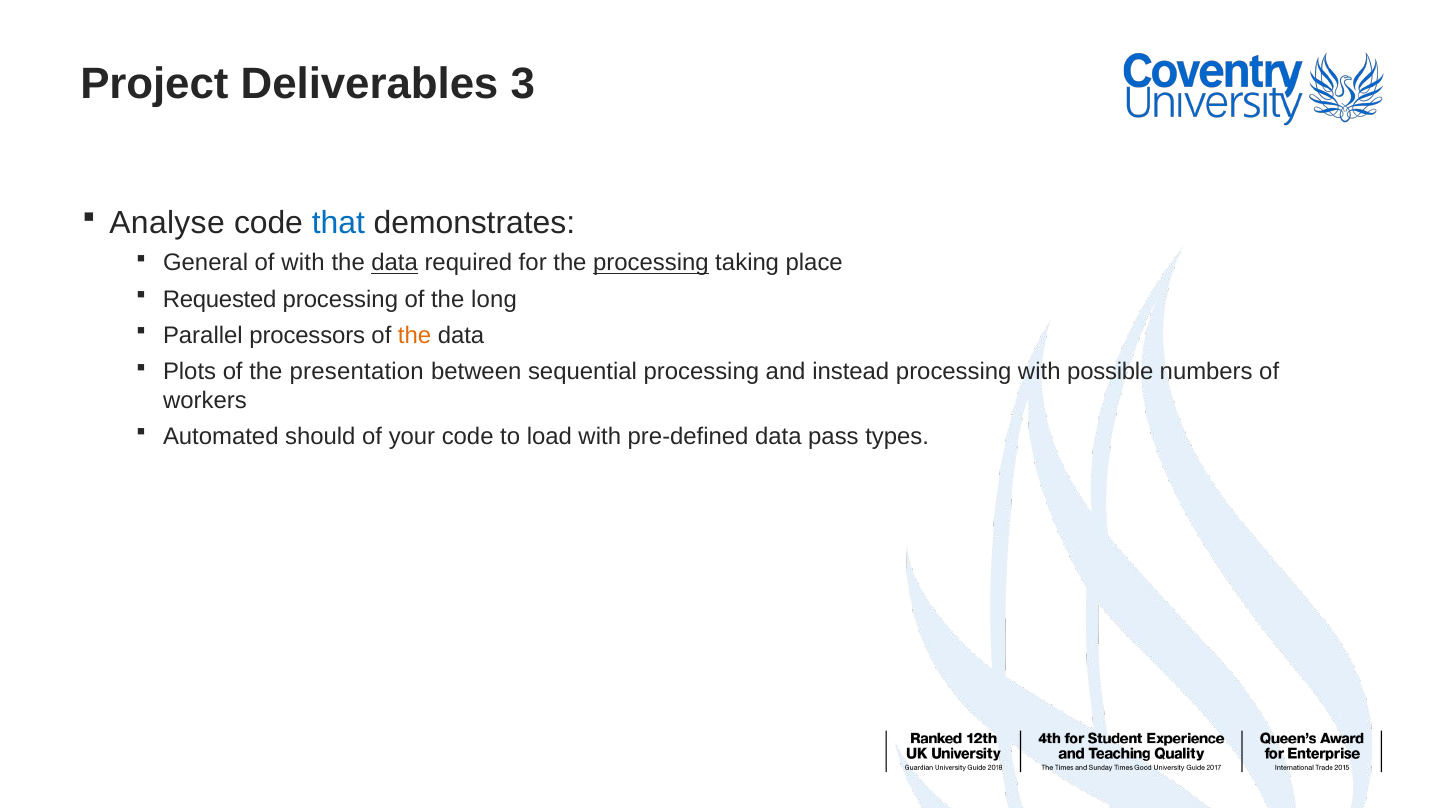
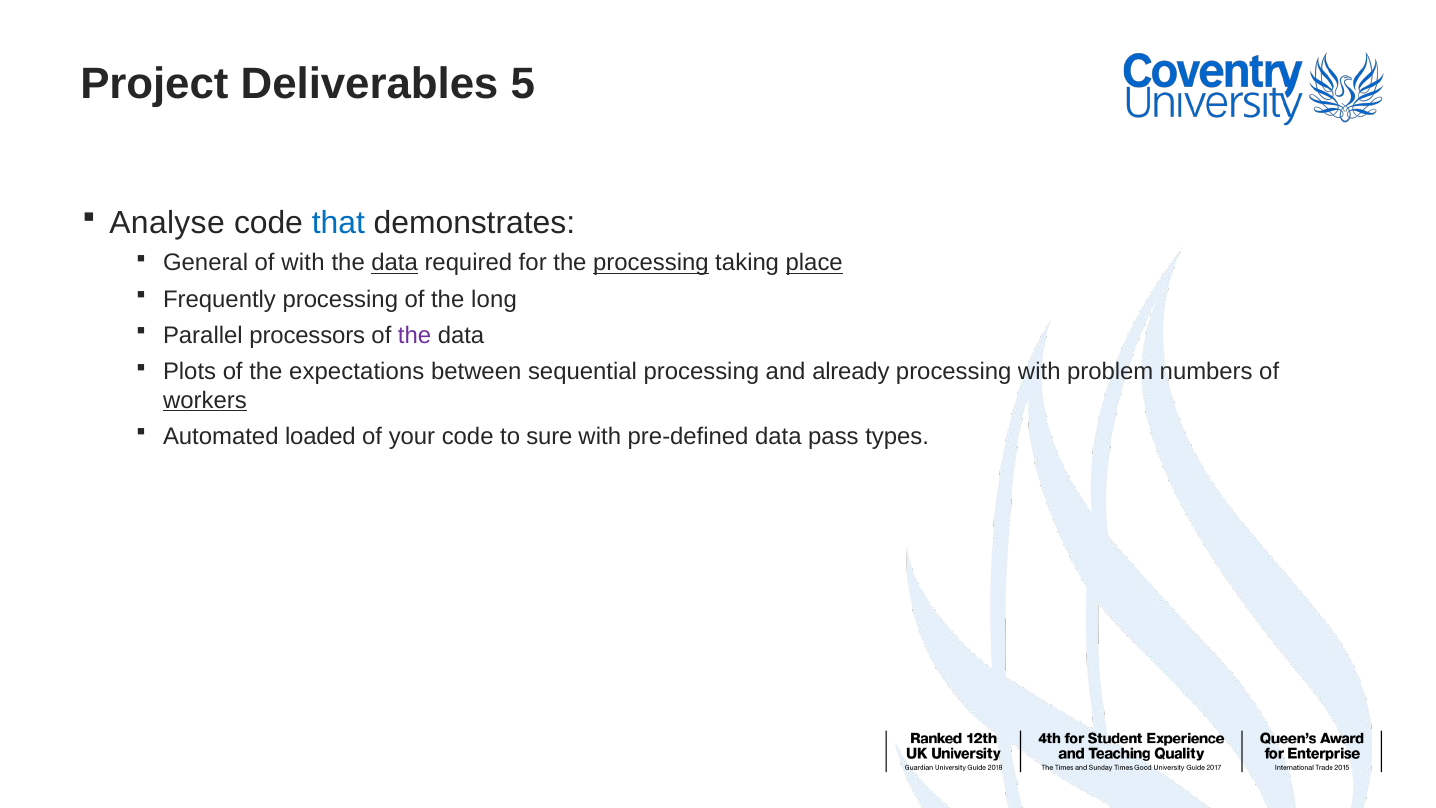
3: 3 -> 5
place underline: none -> present
Requested: Requested -> Frequently
the at (415, 335) colour: orange -> purple
presentation: presentation -> expectations
instead: instead -> already
possible: possible -> problem
workers underline: none -> present
should: should -> loaded
load: load -> sure
